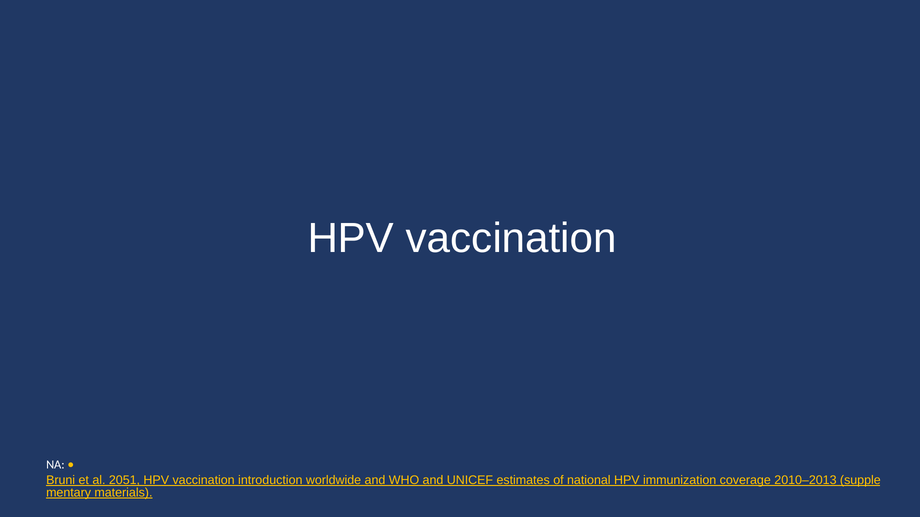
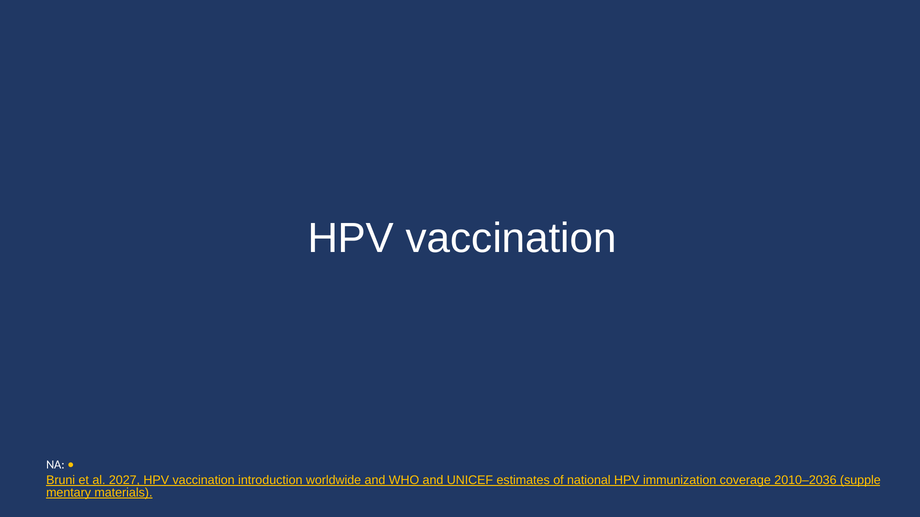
2051: 2051 -> 2027
2010–2013: 2010–2013 -> 2010–2036
